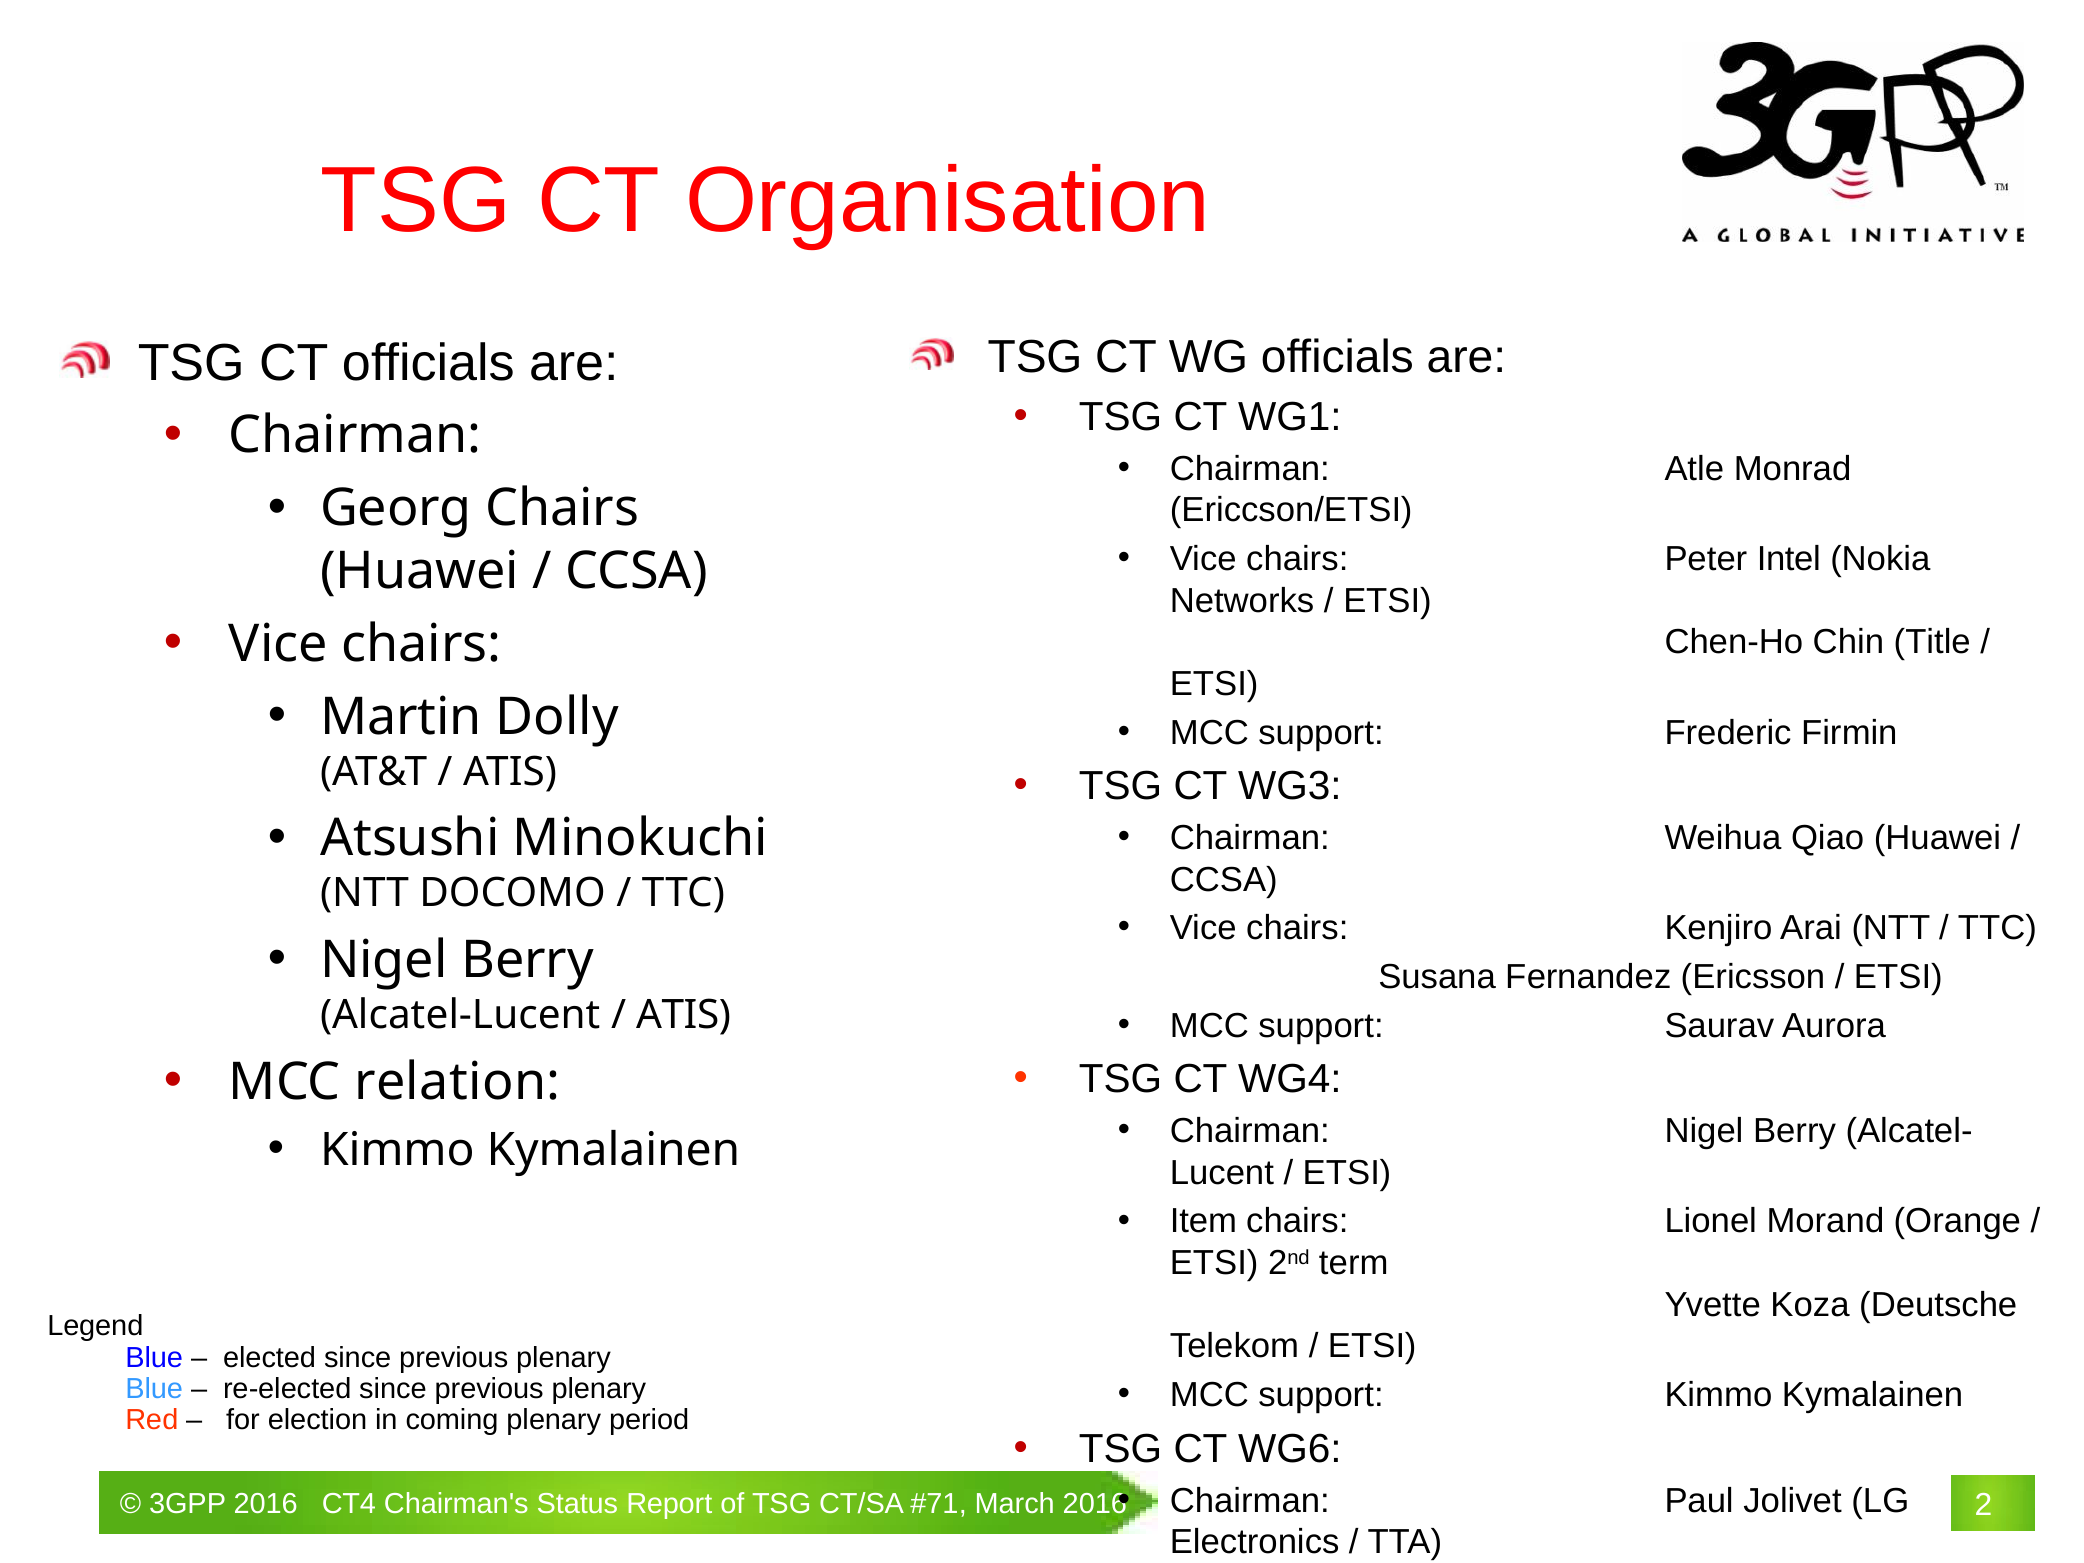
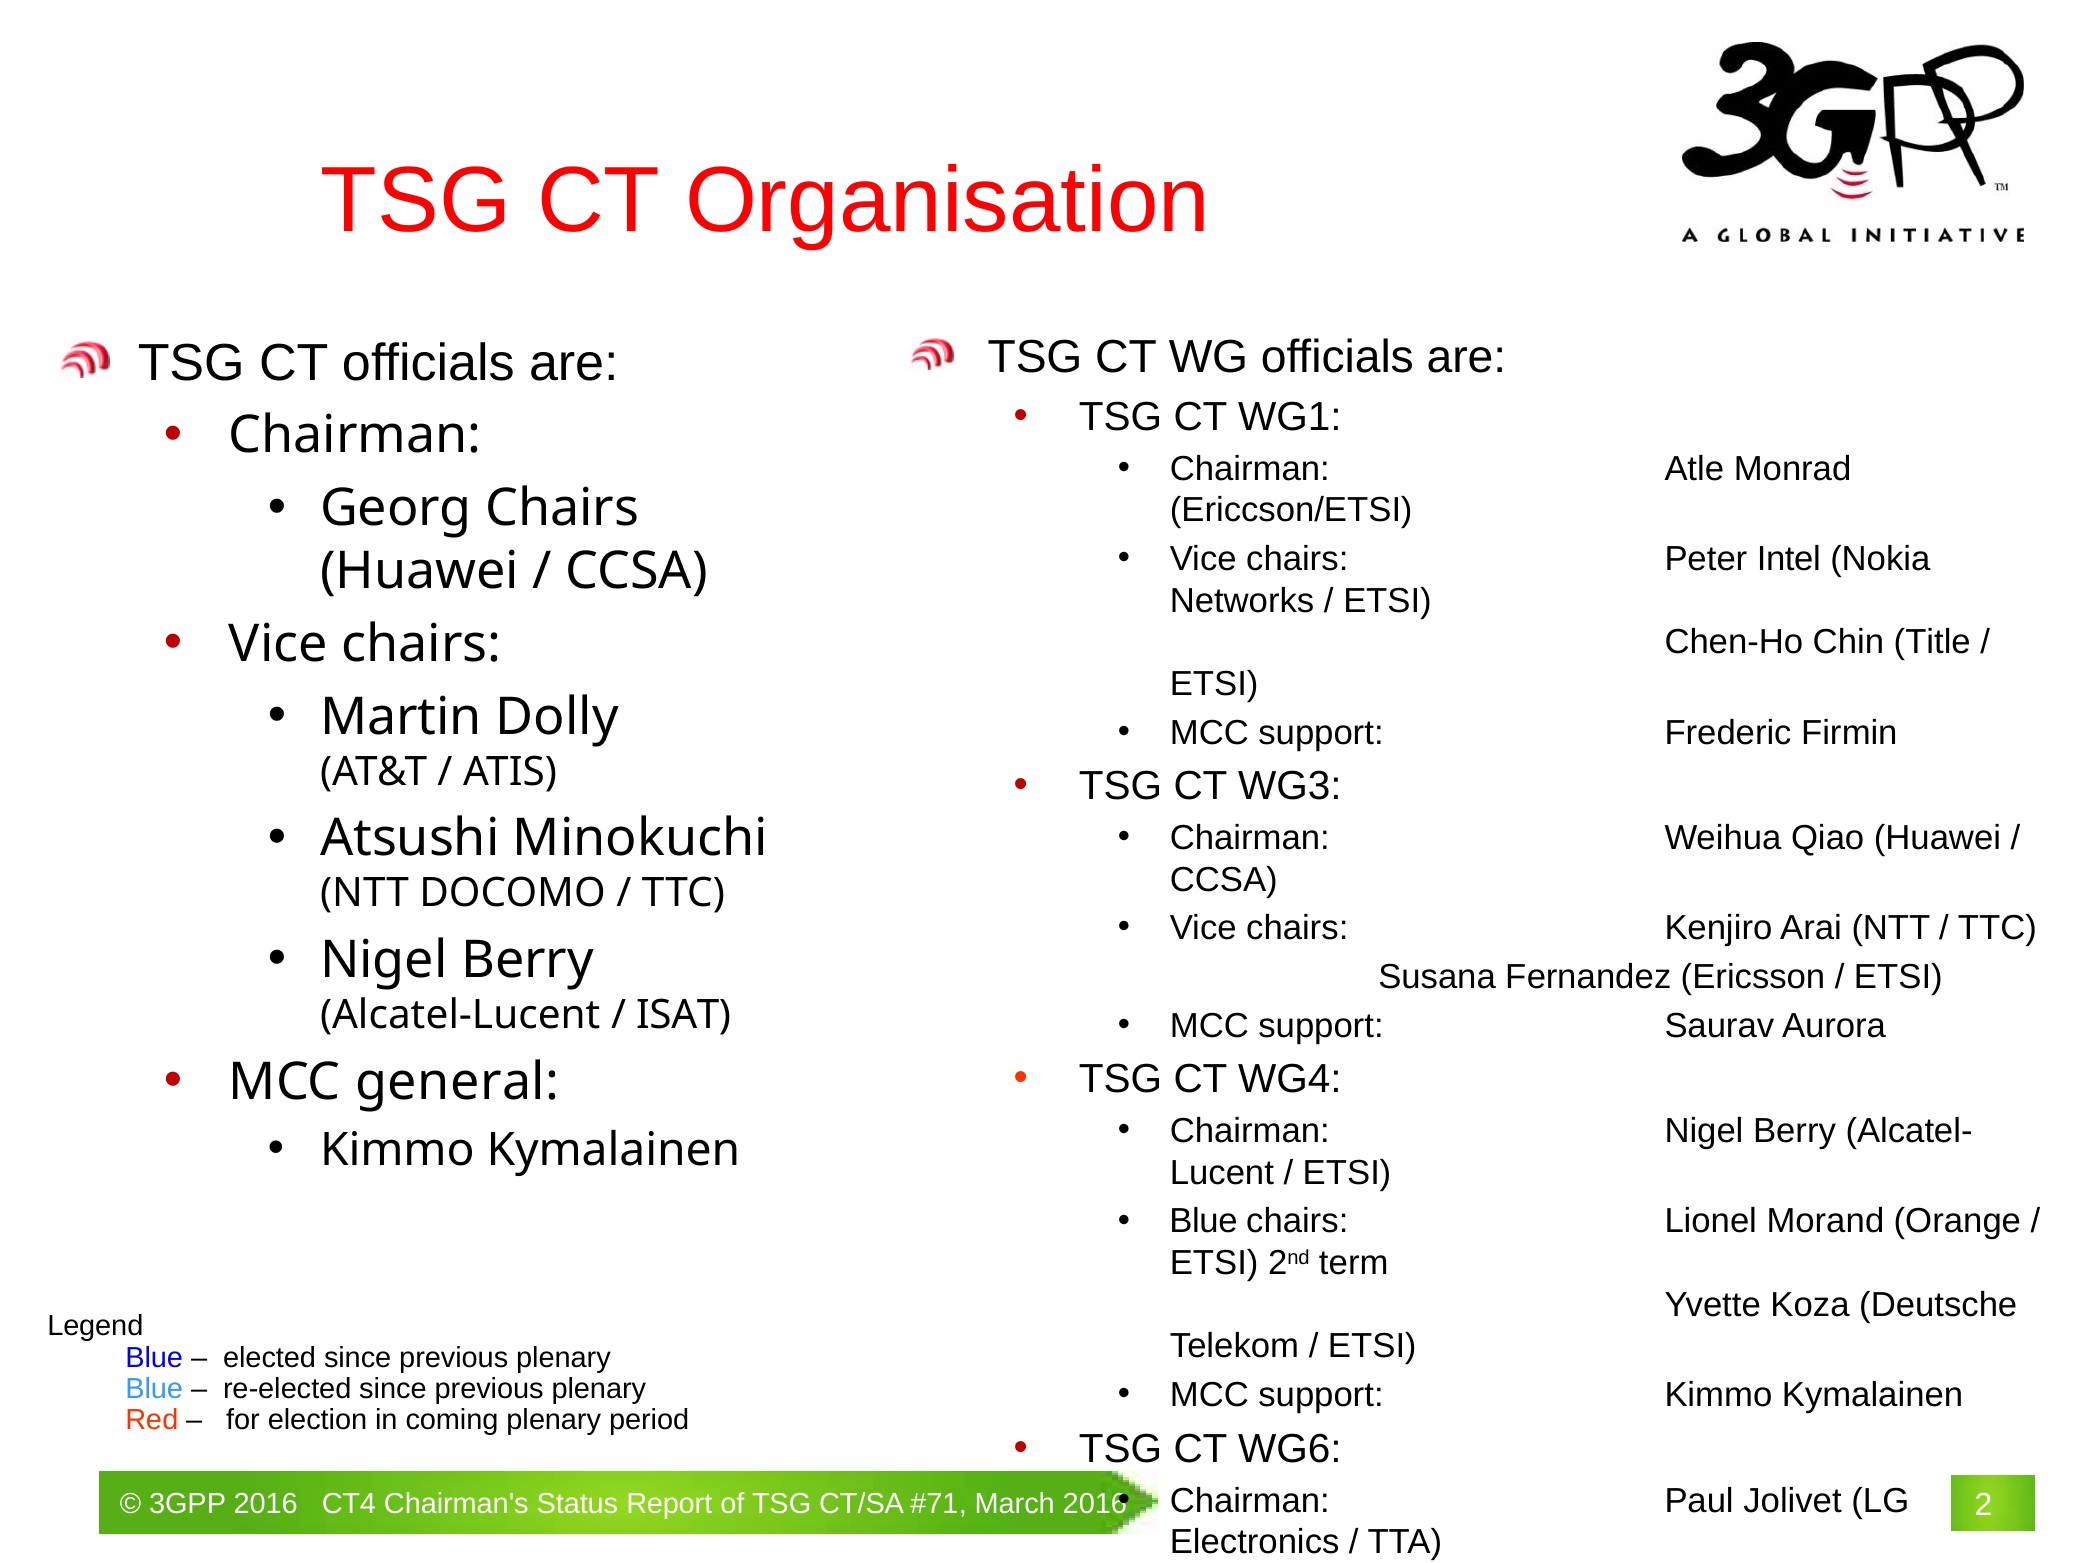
ATIS at (684, 1015): ATIS -> ISAT
relation: relation -> general
Item at (1203, 1221): Item -> Blue
